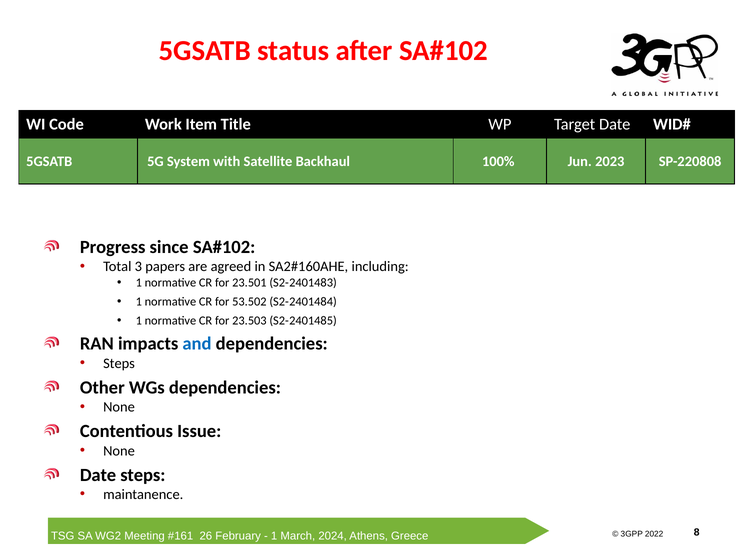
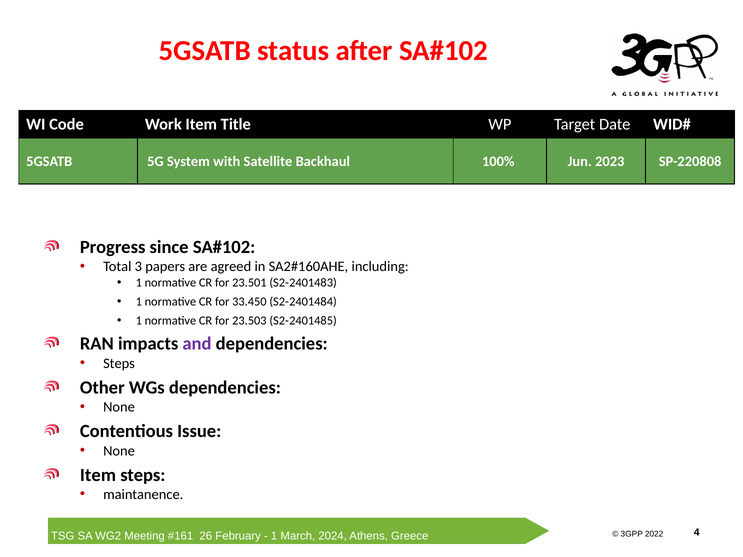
53.502: 53.502 -> 33.450
and colour: blue -> purple
Date at (98, 475): Date -> Item
8: 8 -> 4
